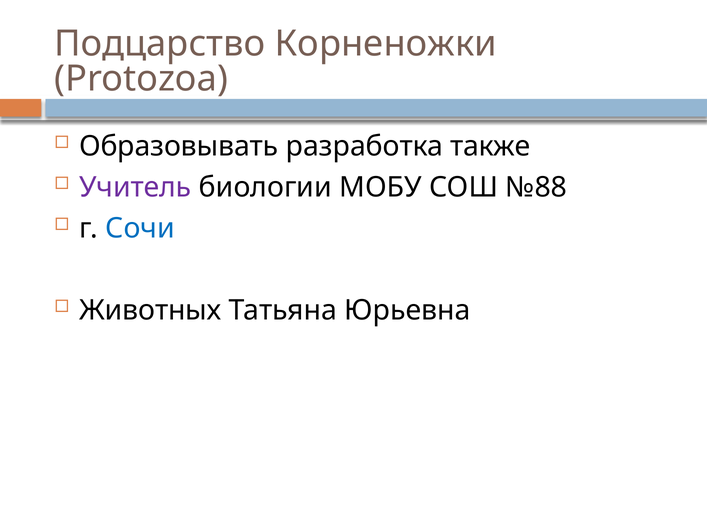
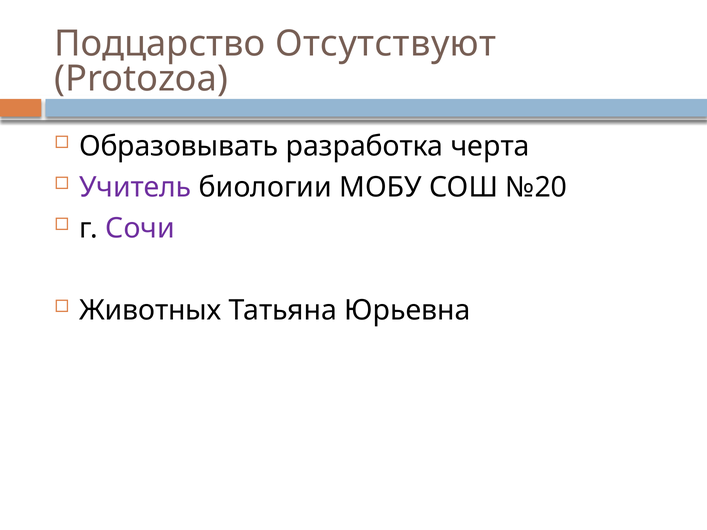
Корненожки: Корненожки -> Отсутствуют
также: также -> черта
№88: №88 -> №20
Сочи colour: blue -> purple
